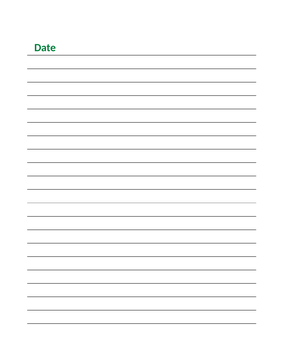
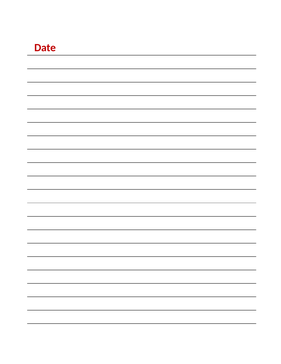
Date colour: green -> red
